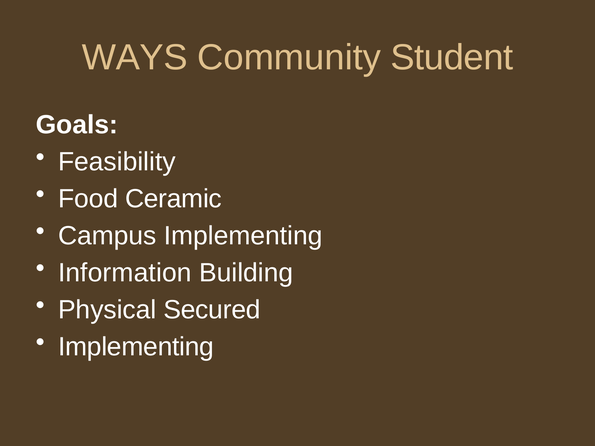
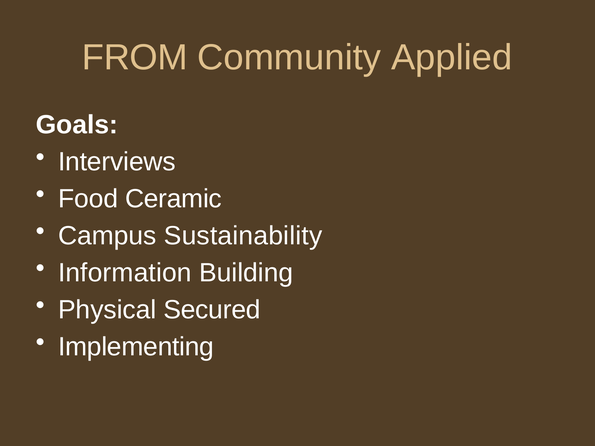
WAYS: WAYS -> FROM
Student: Student -> Applied
Feasibility: Feasibility -> Interviews
Campus Implementing: Implementing -> Sustainability
